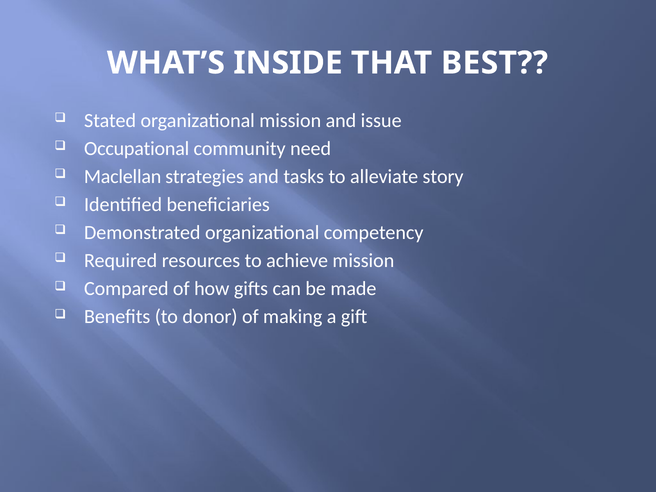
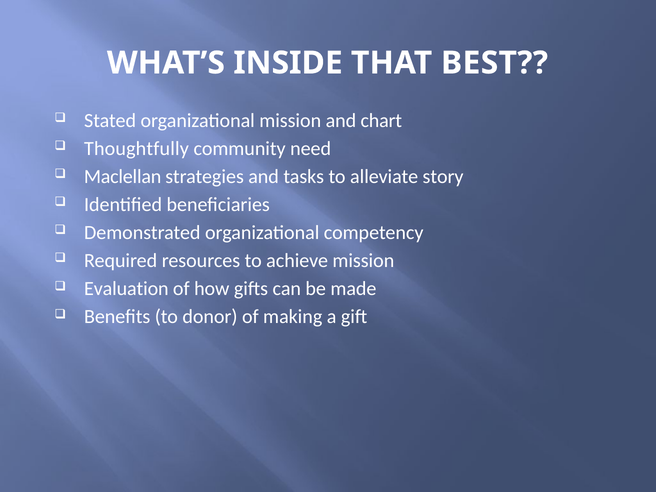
issue: issue -> chart
Occupational: Occupational -> Thoughtfully
Compared: Compared -> Evaluation
